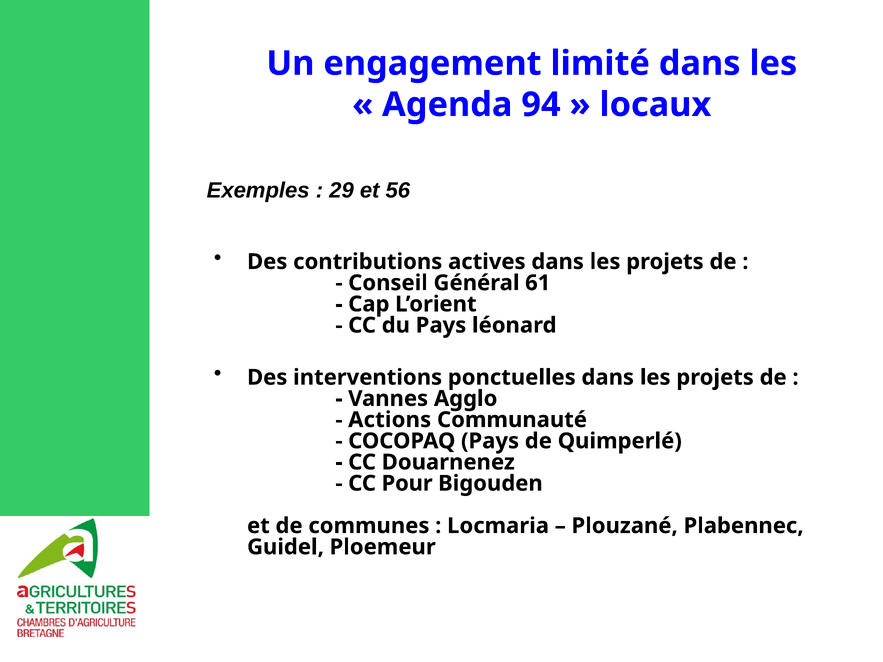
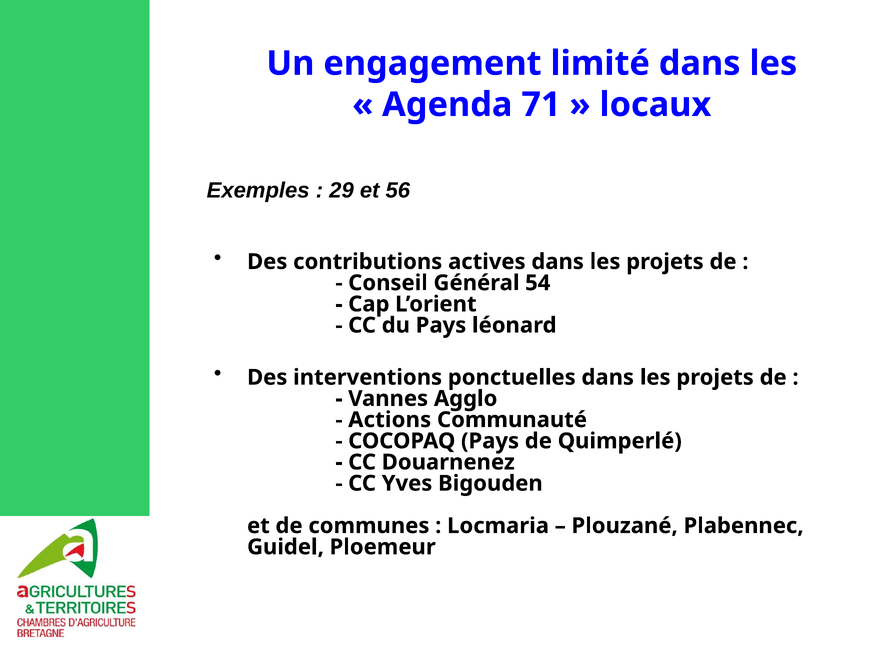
94: 94 -> 71
61: 61 -> 54
Pour: Pour -> Yves
